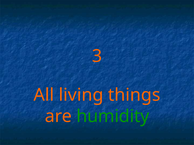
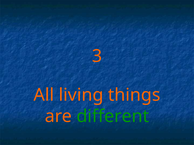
humidity: humidity -> different
